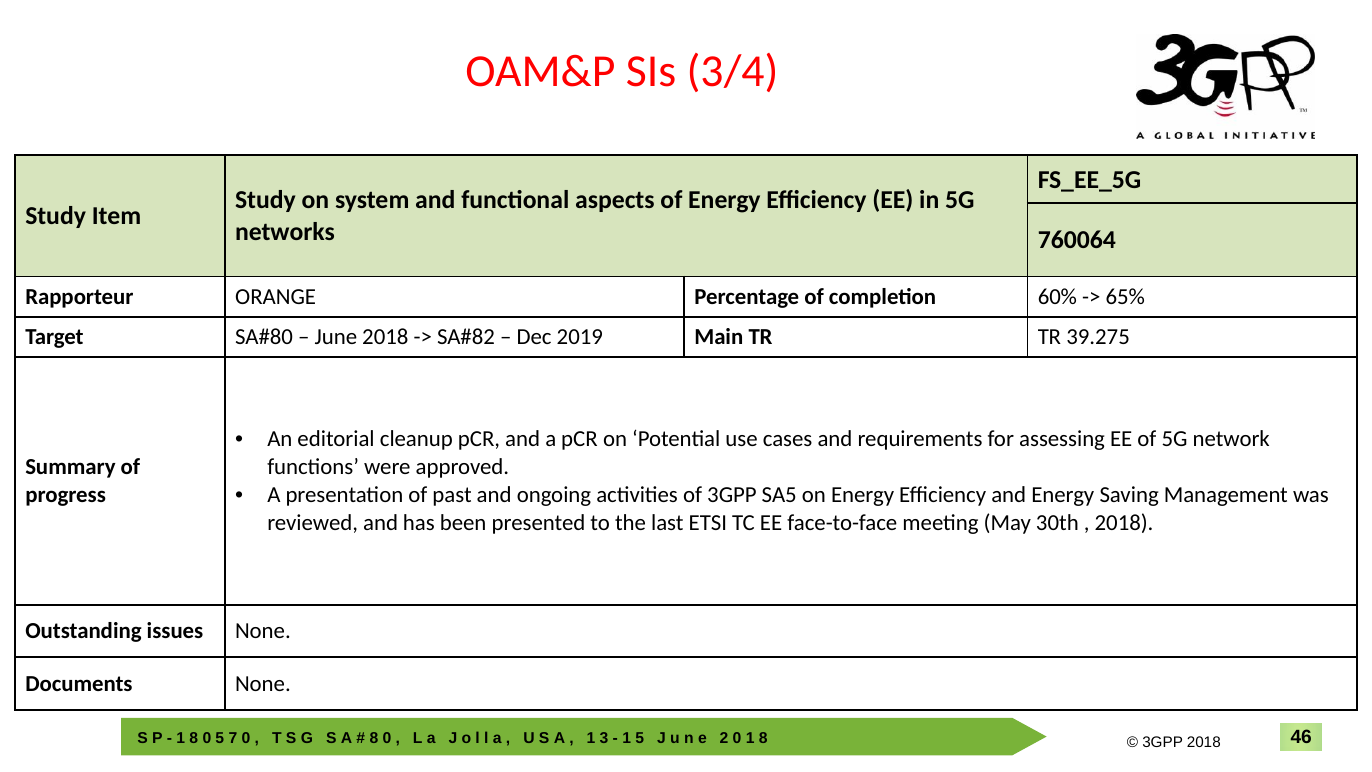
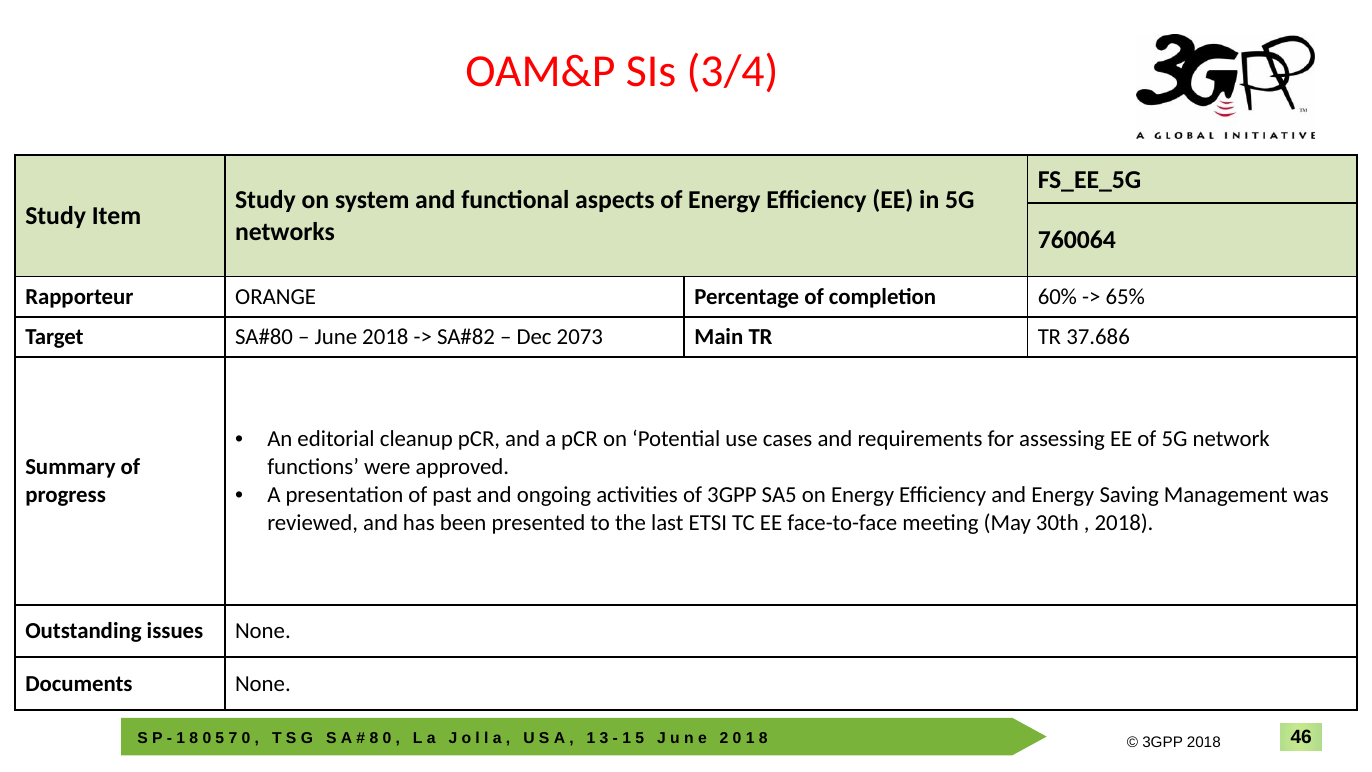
2019: 2019 -> 2073
39.275: 39.275 -> 37.686
